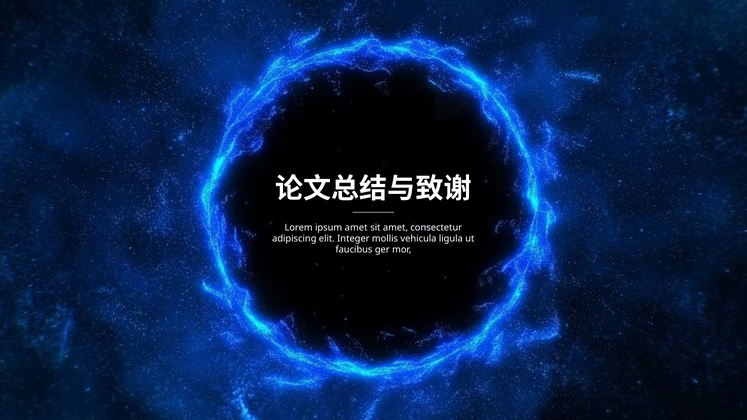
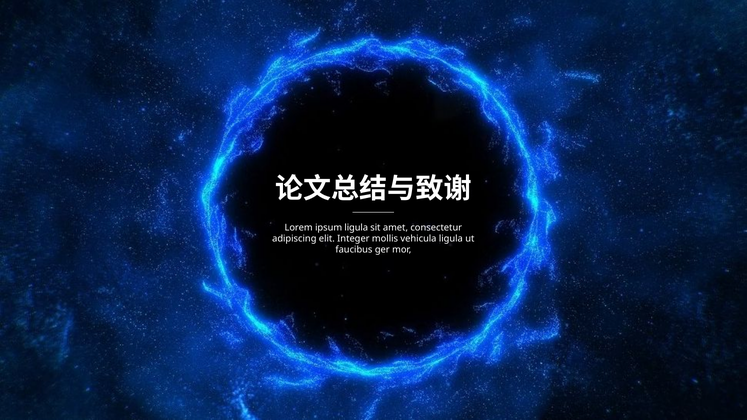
ipsum amet: amet -> ligula
